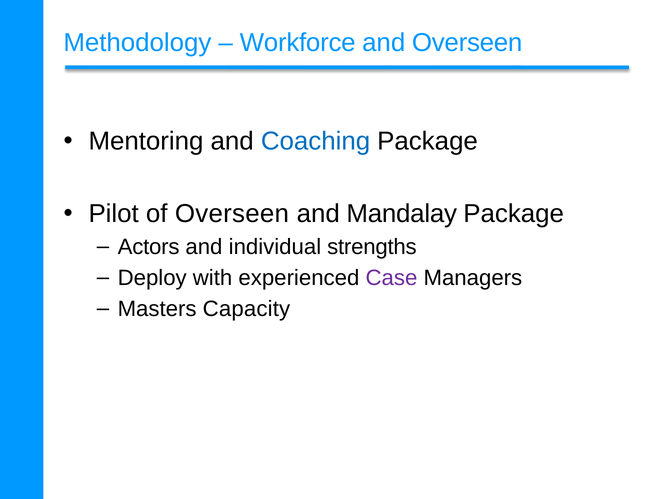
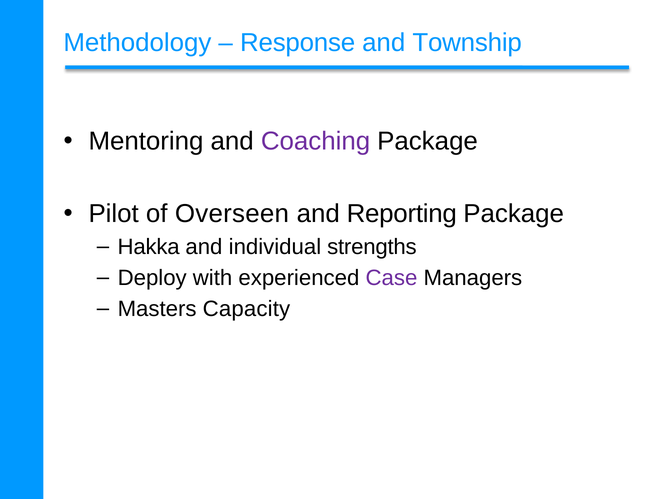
Workforce: Workforce -> Response
and Overseen: Overseen -> Township
Coaching colour: blue -> purple
Mandalay: Mandalay -> Reporting
Actors: Actors -> Hakka
